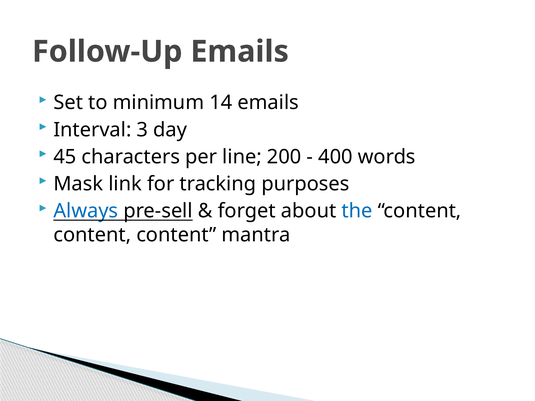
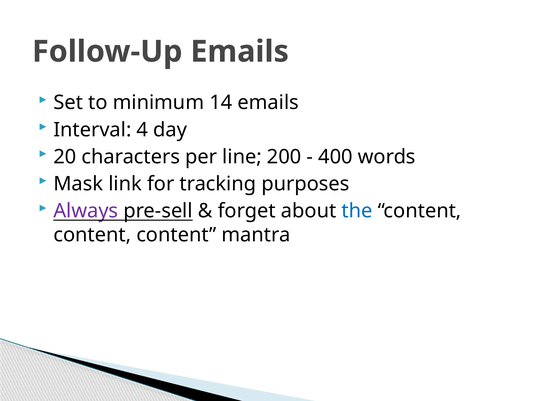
3: 3 -> 4
45: 45 -> 20
Always colour: blue -> purple
